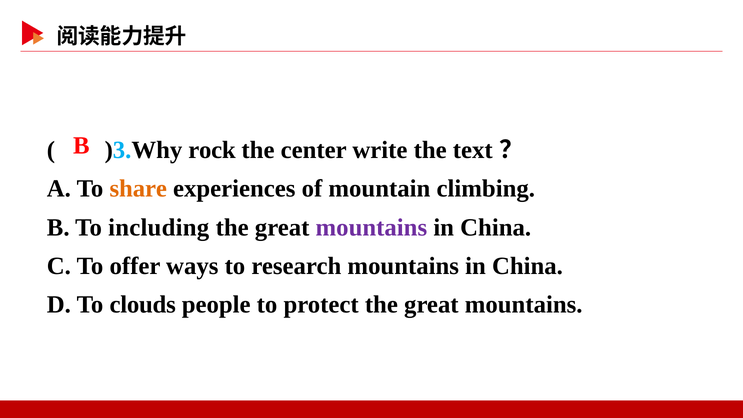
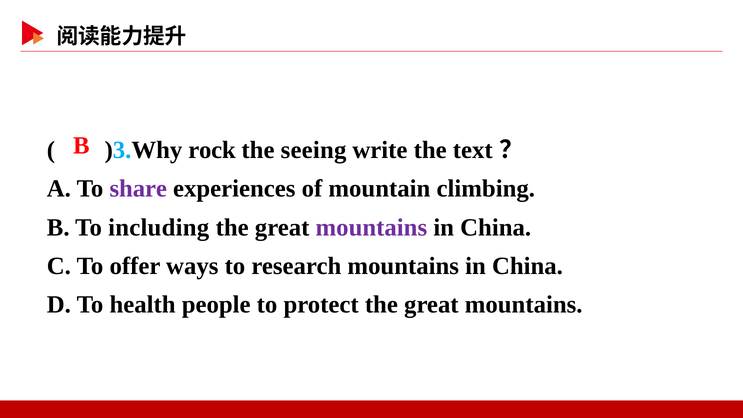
center: center -> seeing
share colour: orange -> purple
clouds: clouds -> health
